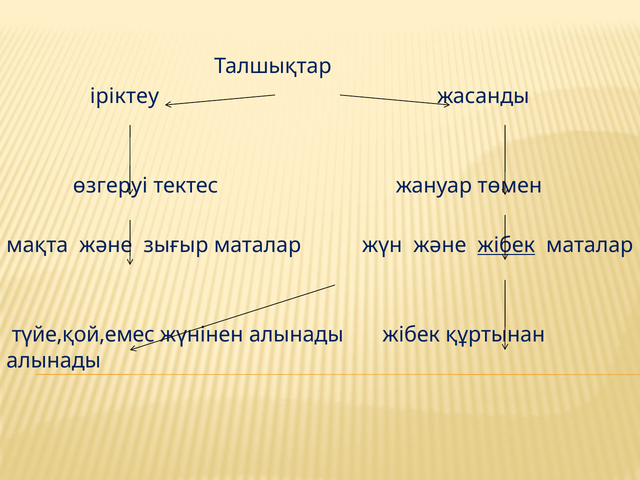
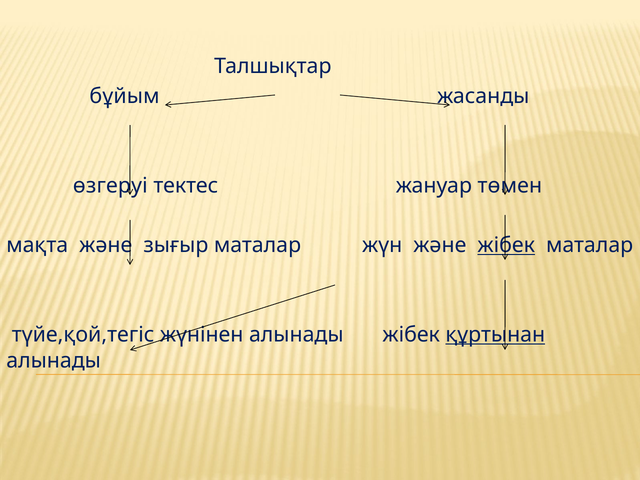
іріктеу: іріктеу -> бұйым
түйе,қой,емес: түйе,қой,емес -> түйе,қой,тегіс
құртынан underline: none -> present
